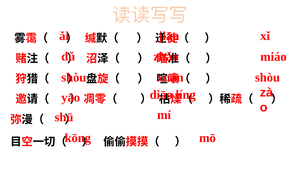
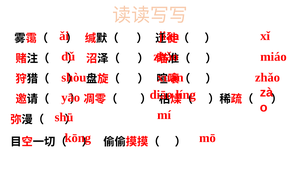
shòu at (267, 77): shòu -> zhǎo
